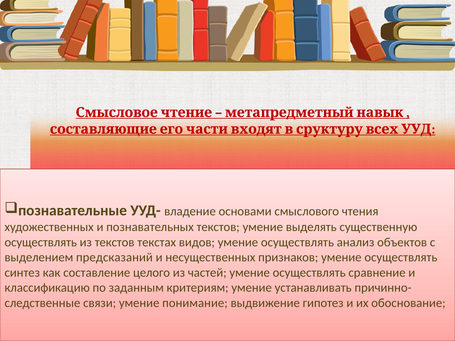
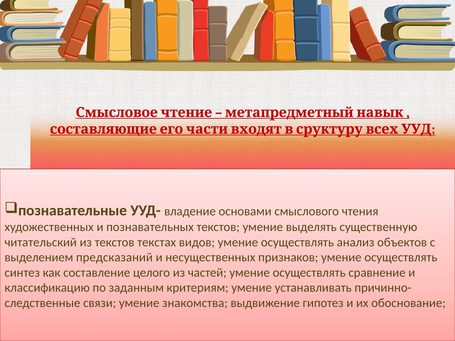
осуществлять at (41, 242): осуществлять -> читательский
понимание: понимание -> знакомства
